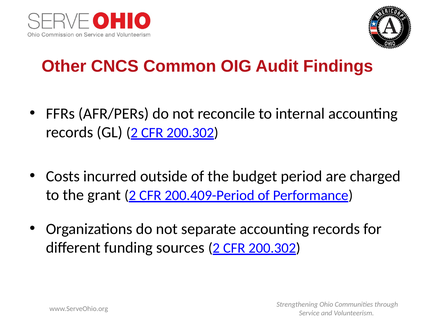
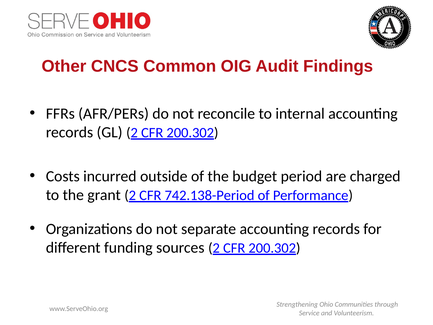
200.409-Period: 200.409-Period -> 742.138-Period
